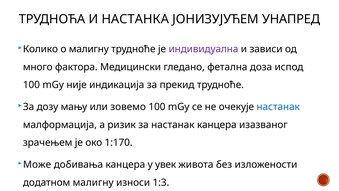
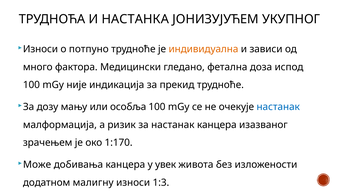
УНАПРЕД: УНАПРЕД -> УКУПНОГ
Колико at (40, 49): Колико -> Износи
о малигну: малигну -> потпуно
индивидуална colour: purple -> orange
зовемо: зовемо -> особља
